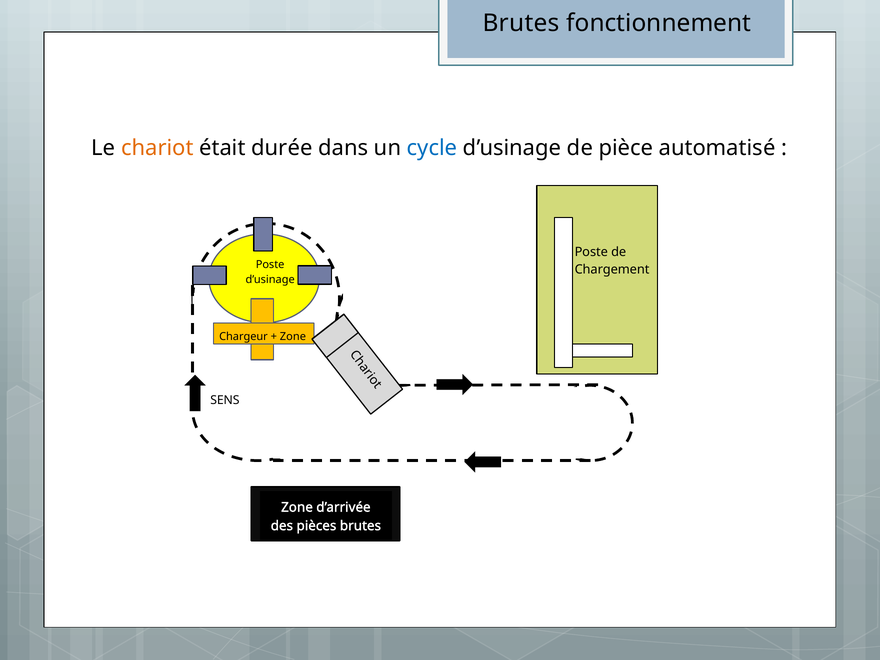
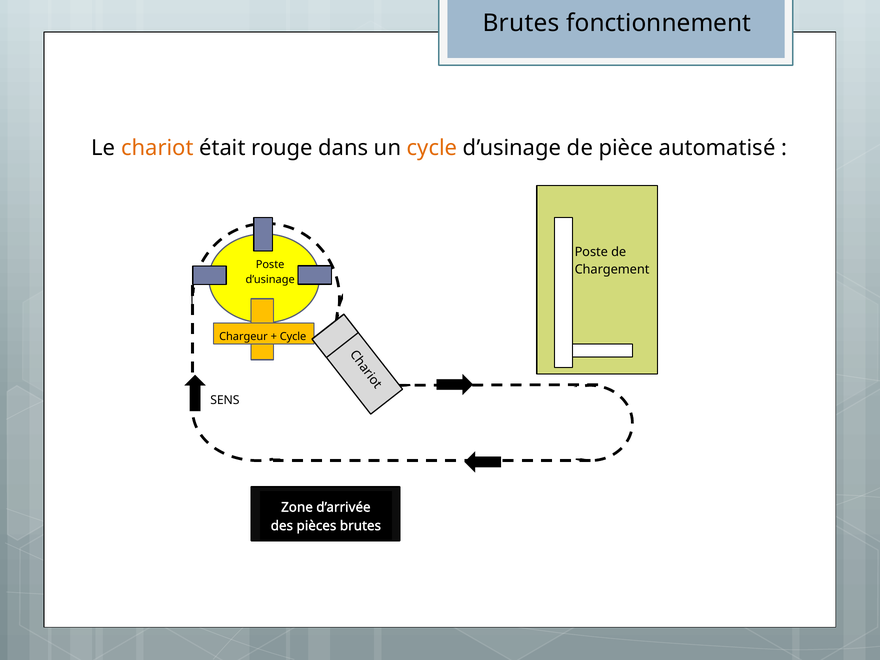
durée: durée -> rouge
cycle at (432, 148) colour: blue -> orange
Zone at (293, 337): Zone -> Cycle
